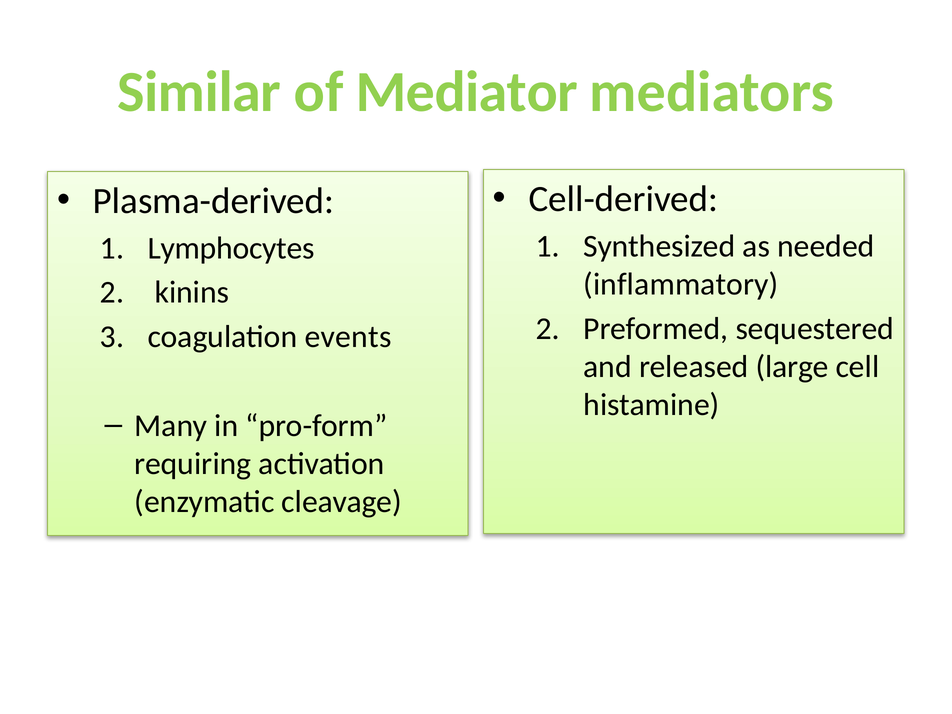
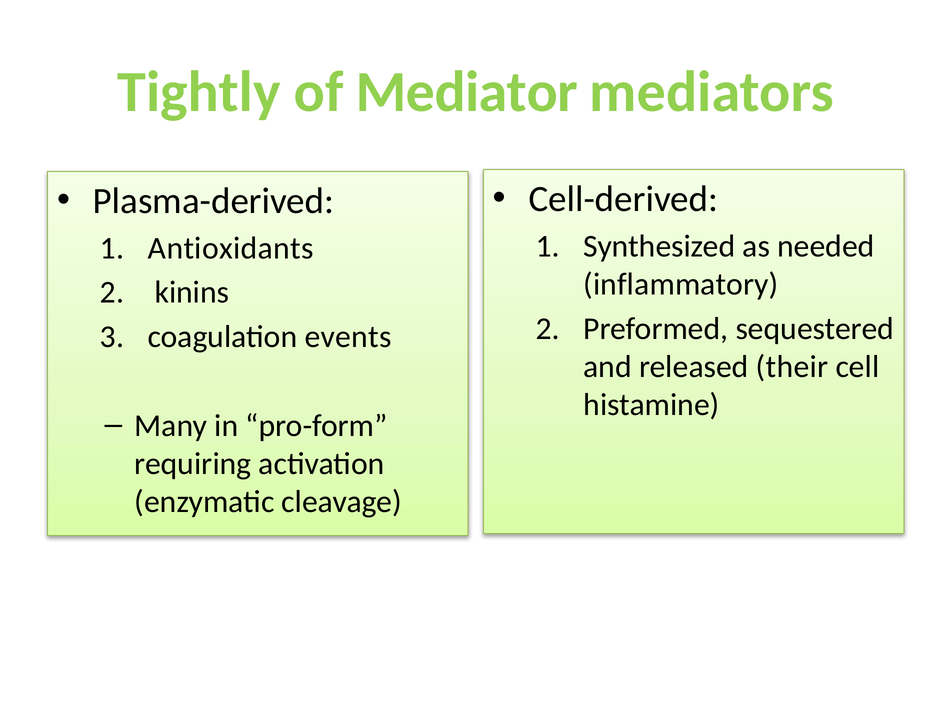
Similar: Similar -> Tightly
Lymphocytes: Lymphocytes -> Antioxidants
large: large -> their
